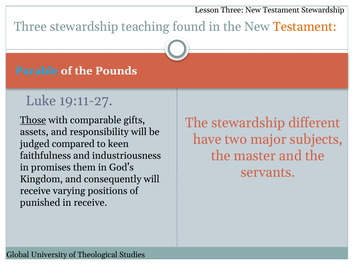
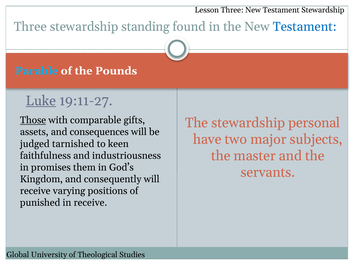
teaching: teaching -> standing
Testament at (305, 27) colour: orange -> blue
Luke underline: none -> present
different: different -> personal
responsibility: responsibility -> consequences
compared: compared -> tarnished
